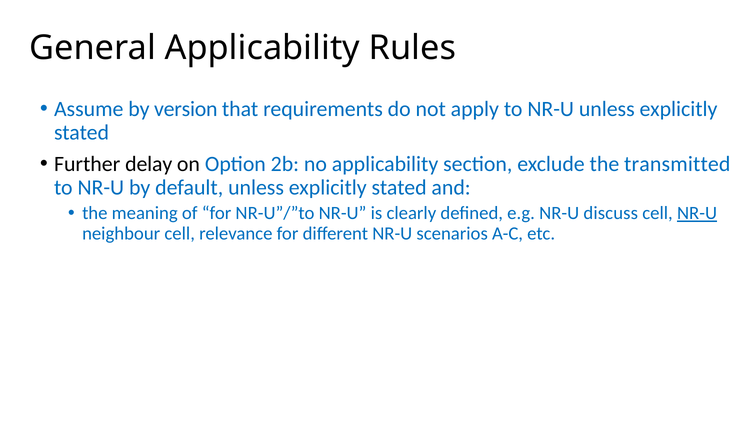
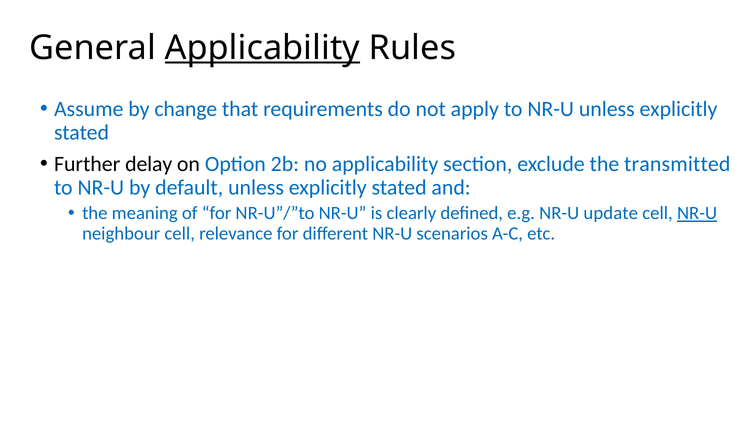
Applicability at (262, 48) underline: none -> present
version: version -> change
discuss: discuss -> update
